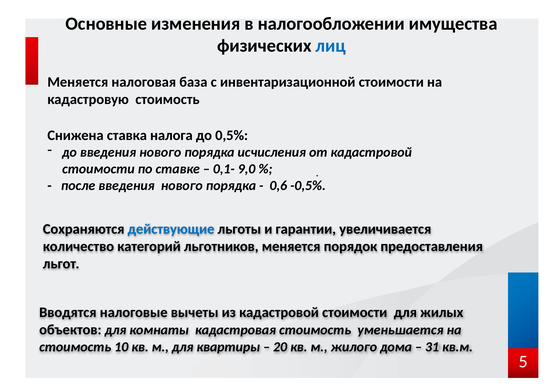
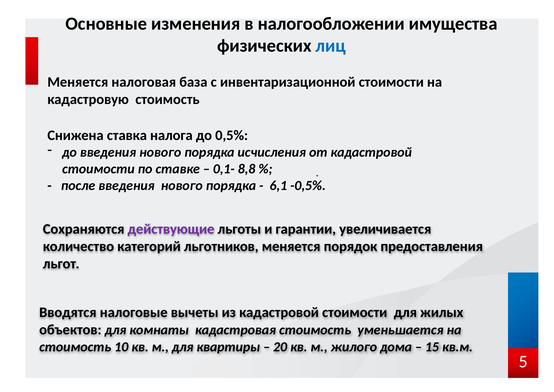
9,0: 9,0 -> 8,8
0,6: 0,6 -> 6,1
действующие colour: blue -> purple
31: 31 -> 15
